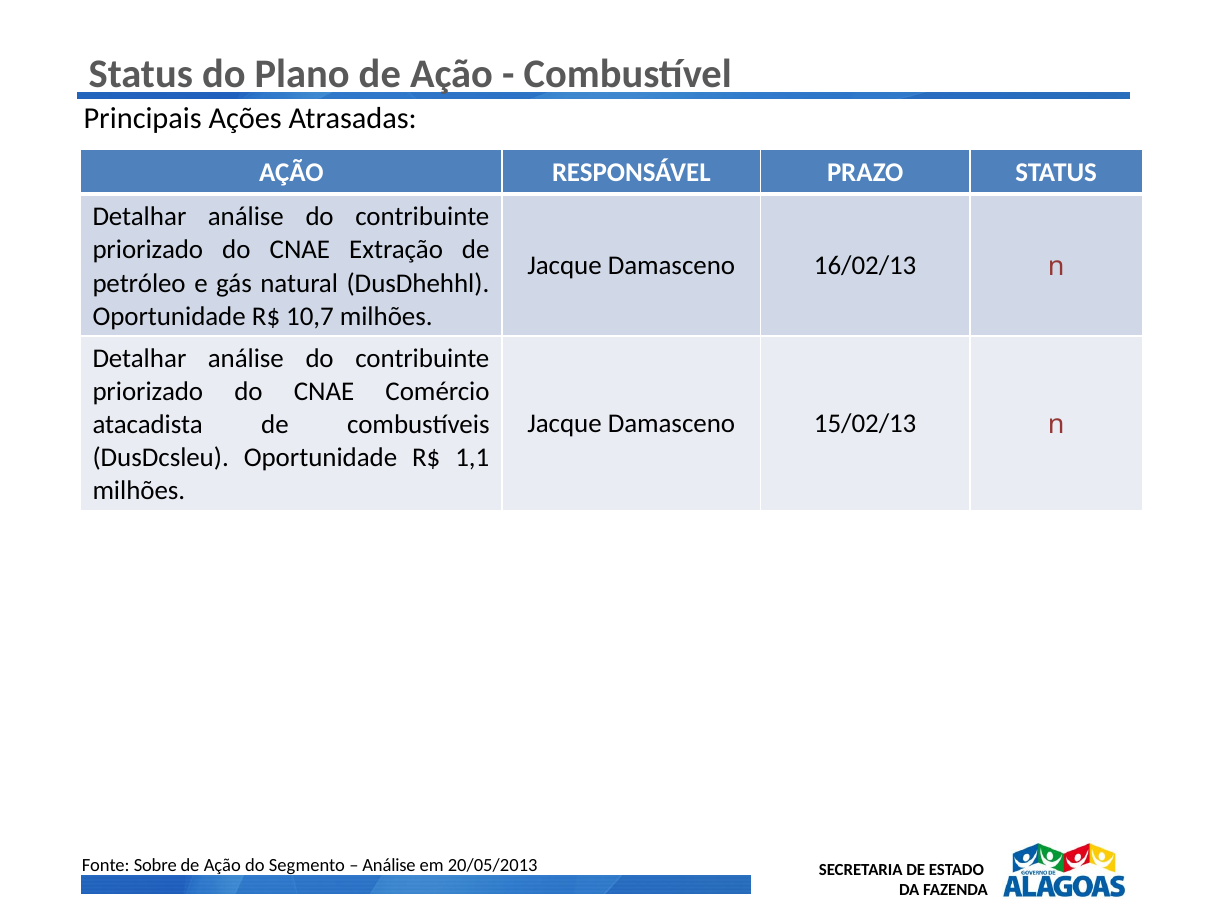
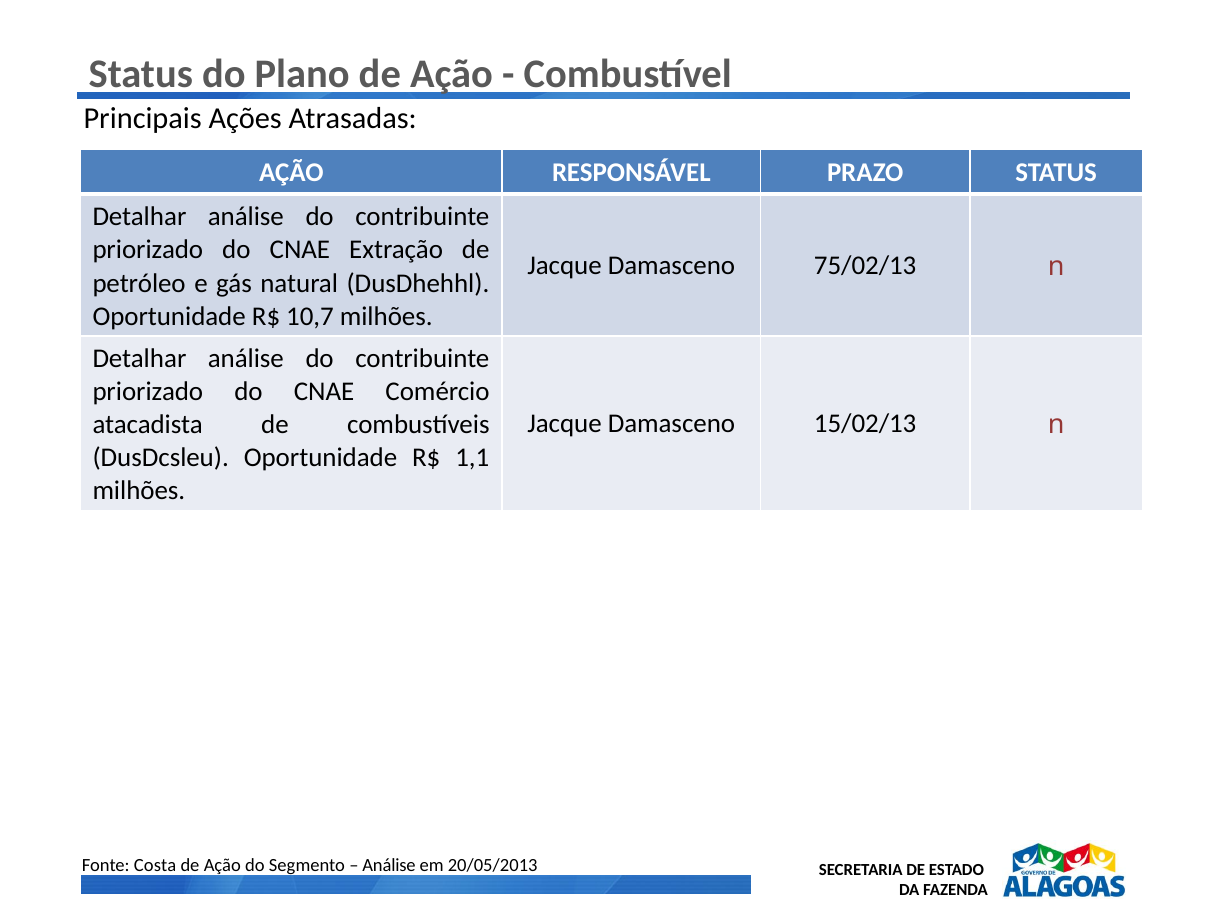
16/02/13: 16/02/13 -> 75/02/13
Sobre: Sobre -> Costa
